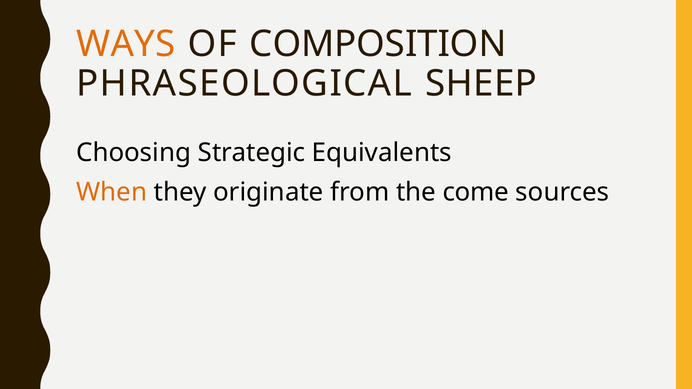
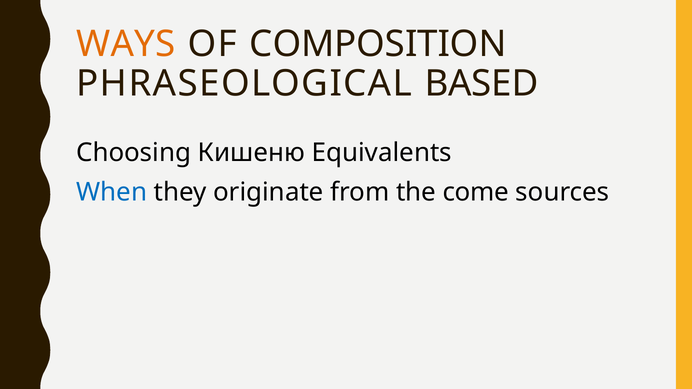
SHEEP: SHEEP -> BASED
Strategic: Strategic -> Кишеню
When colour: orange -> blue
